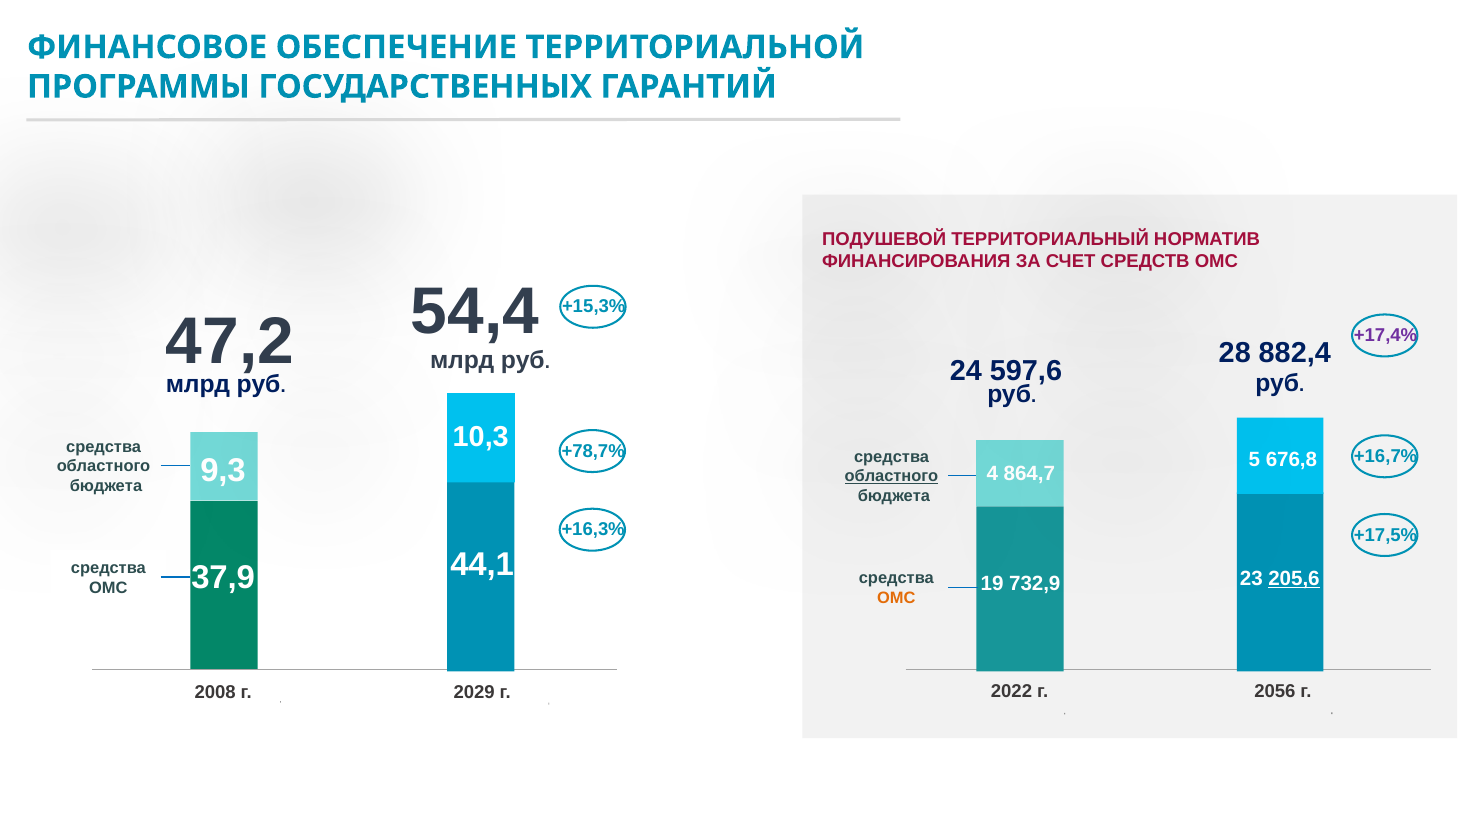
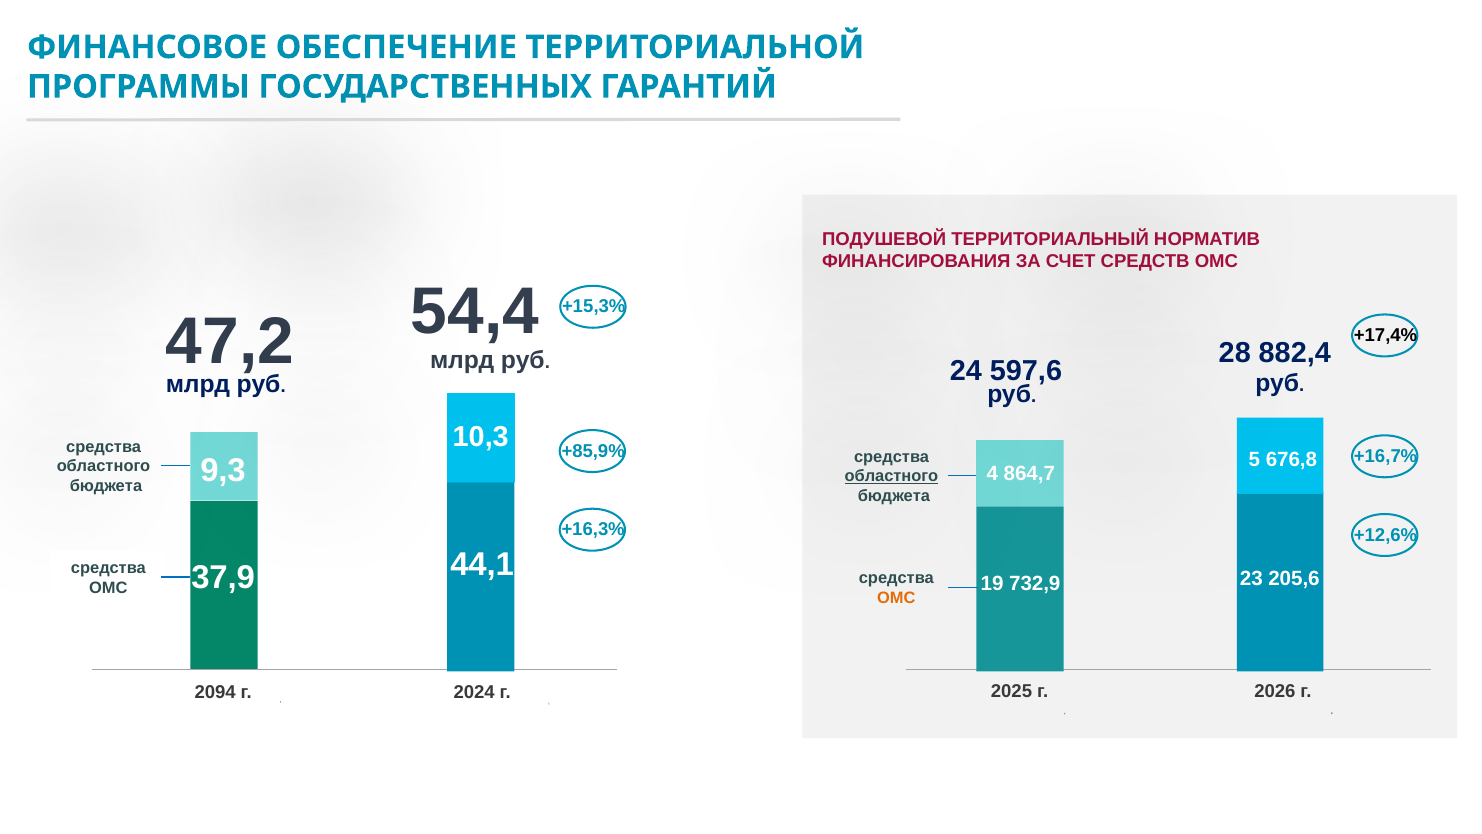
+17,4% colour: purple -> black
+78,7%: +78,7% -> +85,9%
+17,5%: +17,5% -> +12,6%
205,6 underline: present -> none
2022: 2022 -> 2025
2056: 2056 -> 2026
2008: 2008 -> 2094
2029: 2029 -> 2024
